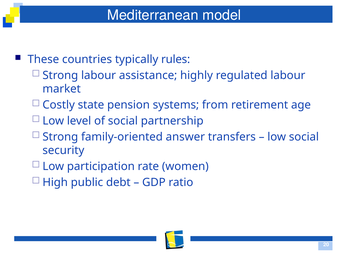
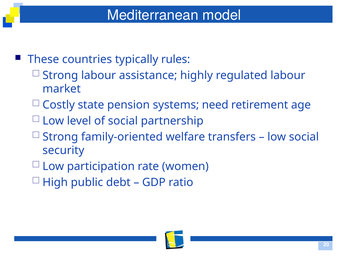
from: from -> need
answer: answer -> welfare
